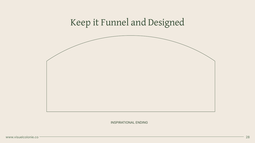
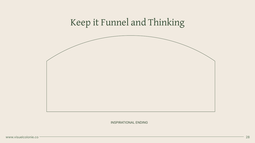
Designed: Designed -> Thinking
